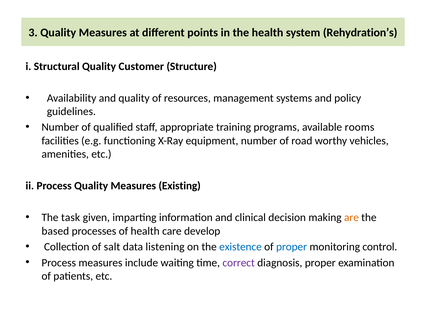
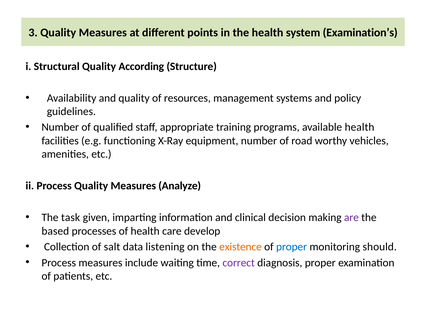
Rehydration’s: Rehydration’s -> Examination’s
Customer: Customer -> According
available rooms: rooms -> health
Existing: Existing -> Analyze
are colour: orange -> purple
existence colour: blue -> orange
control: control -> should
